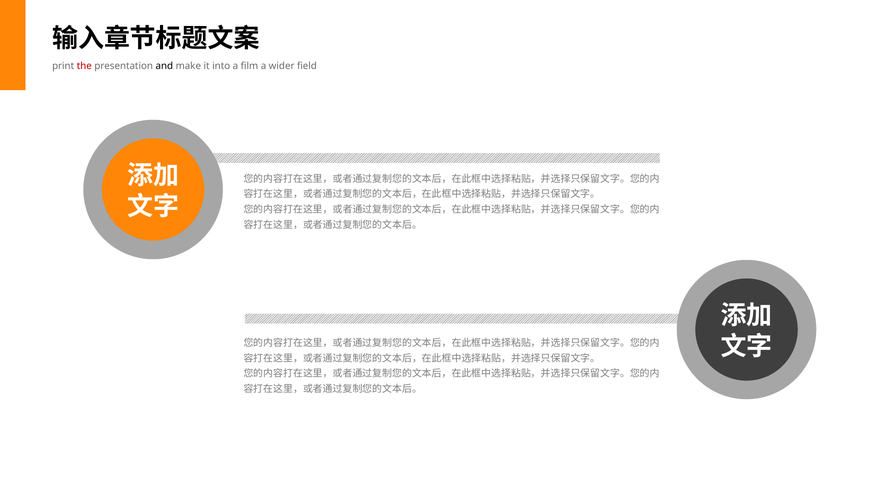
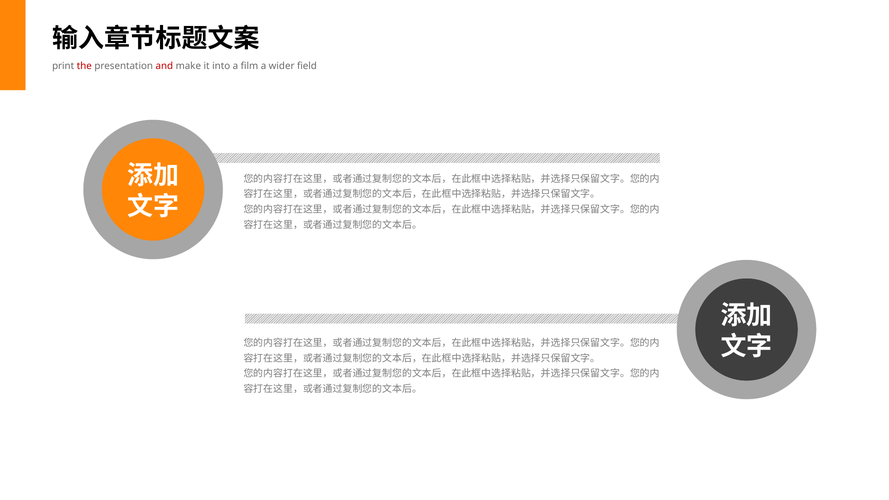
and colour: black -> red
